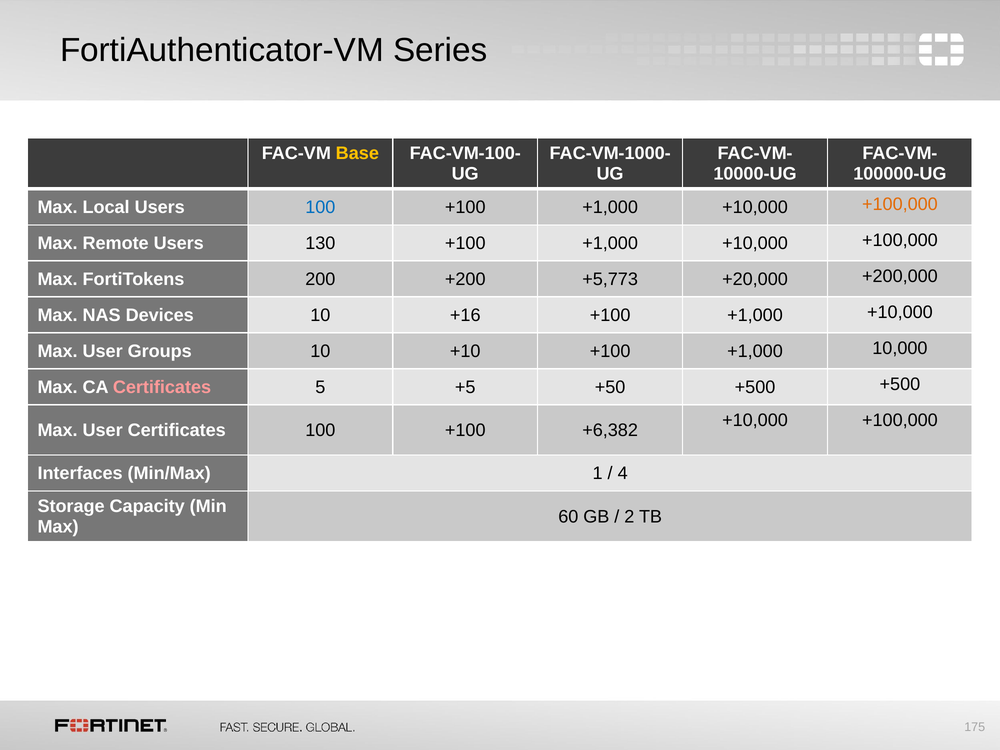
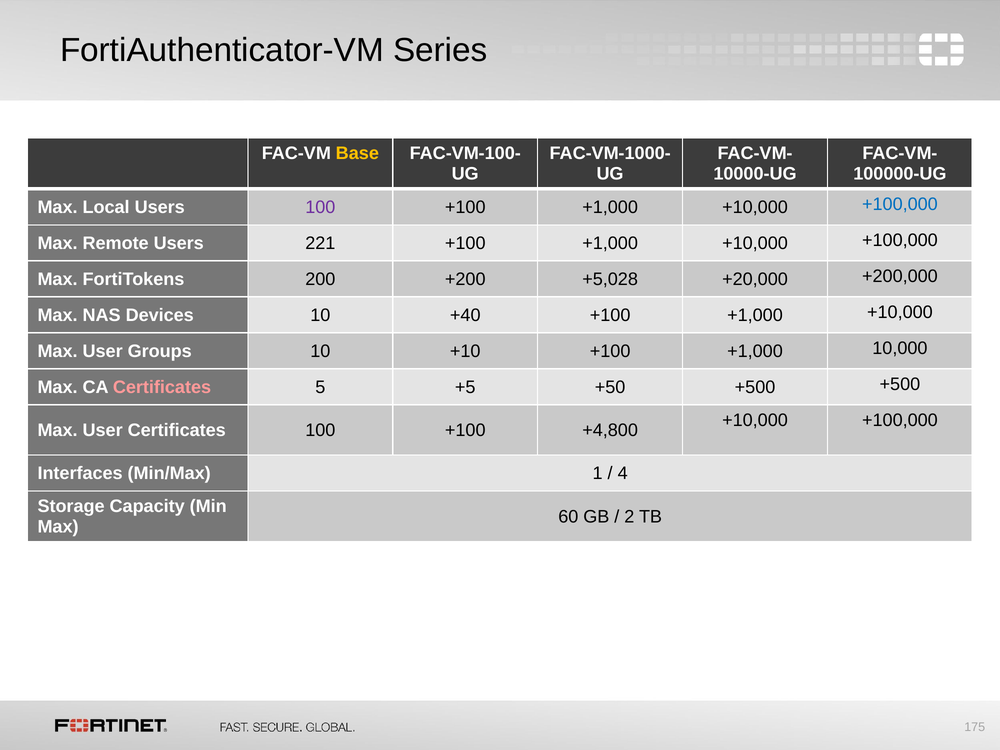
100 at (320, 207) colour: blue -> purple
+100,000 at (900, 204) colour: orange -> blue
130: 130 -> 221
+5,773: +5,773 -> +5,028
+16: +16 -> +40
+6,382: +6,382 -> +4,800
